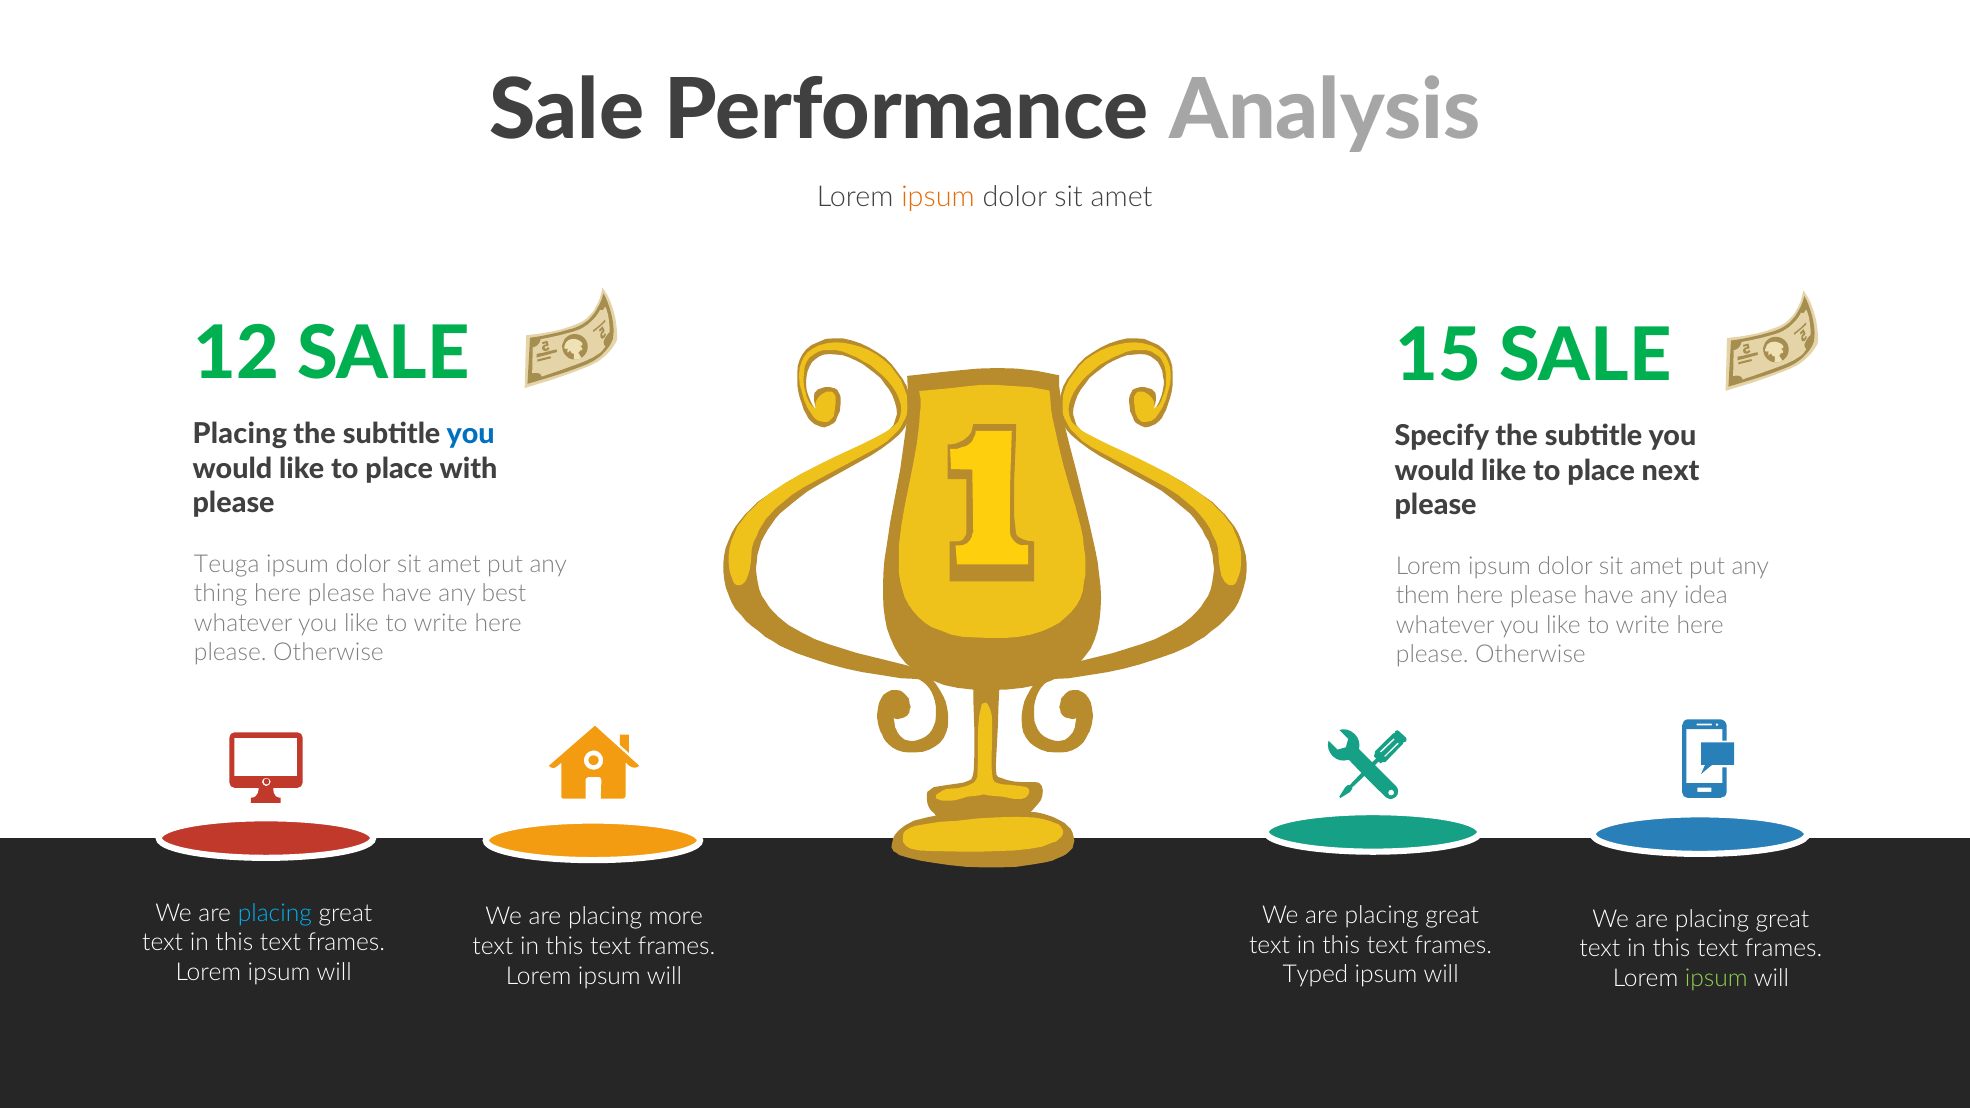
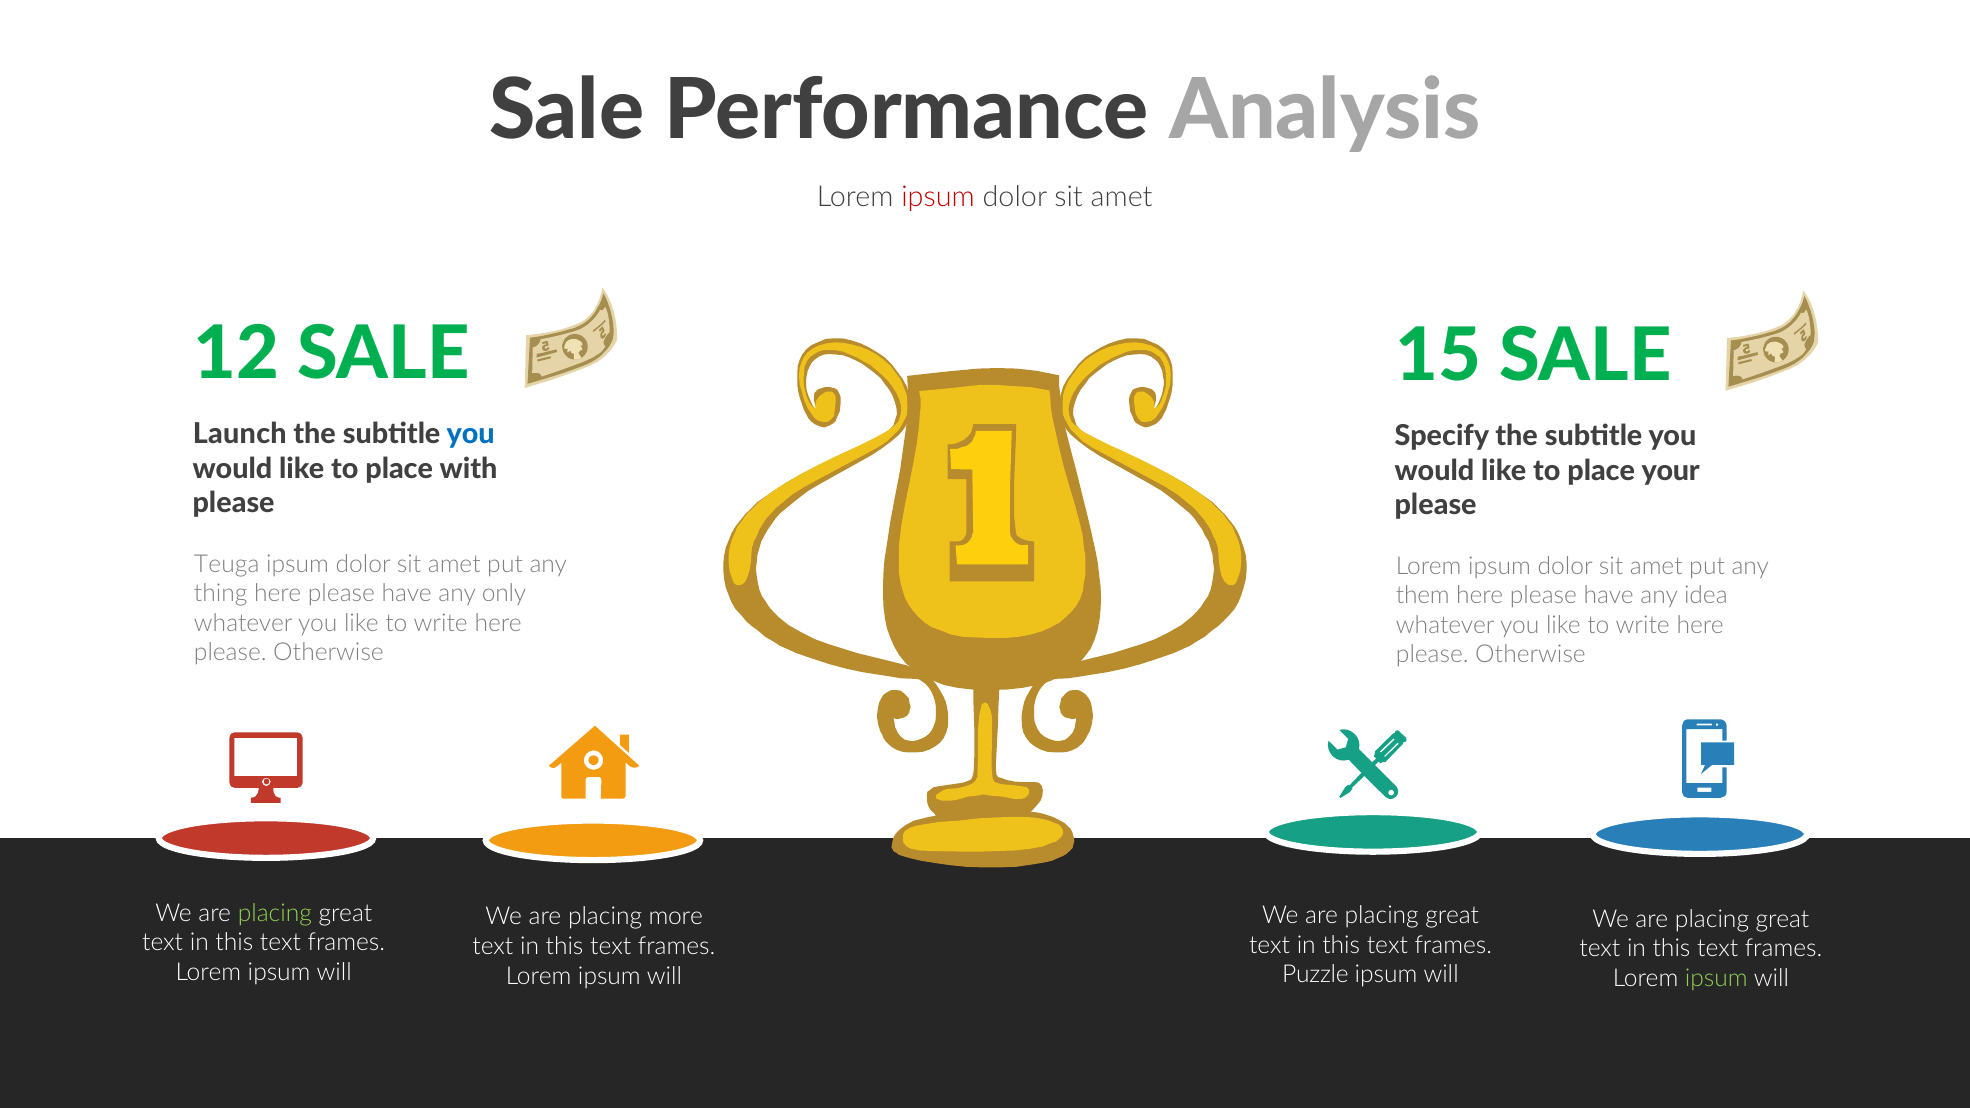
ipsum at (938, 197) colour: orange -> red
Placing at (240, 434): Placing -> Launch
next: next -> your
best: best -> only
placing at (275, 913) colour: light blue -> light green
Typed: Typed -> Puzzle
